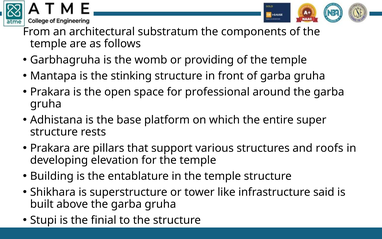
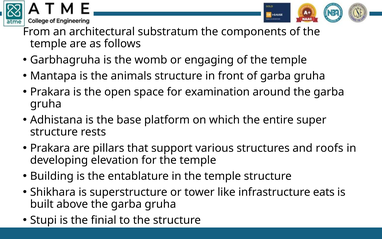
providing: providing -> engaging
stinking: stinking -> animals
professional: professional -> examination
said: said -> eats
